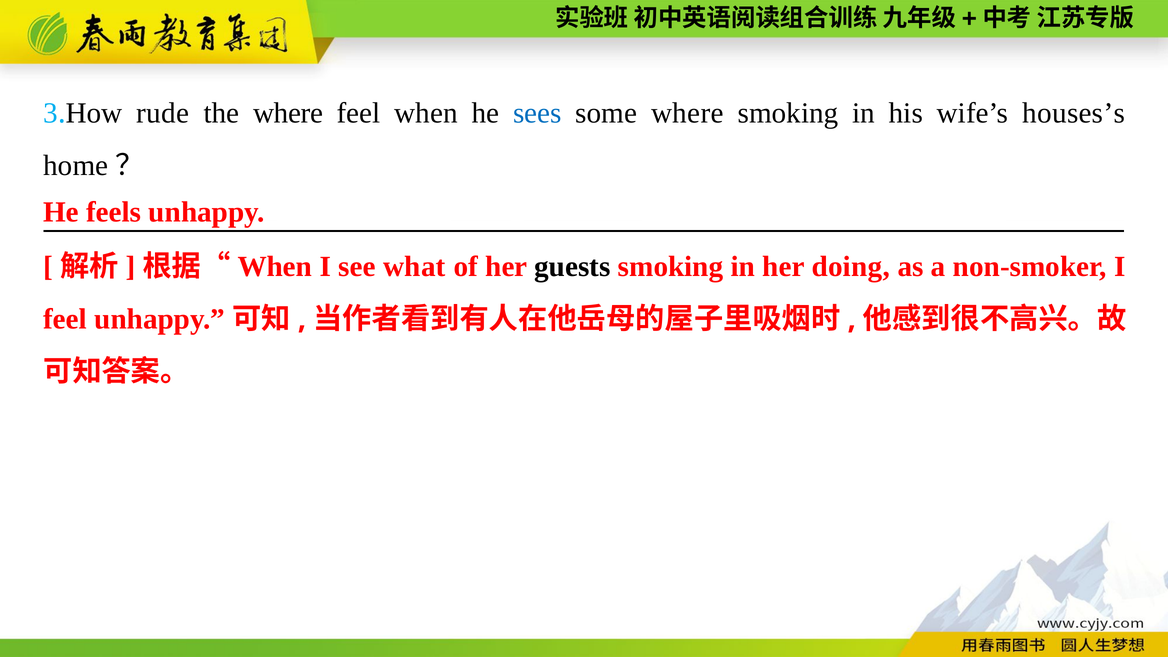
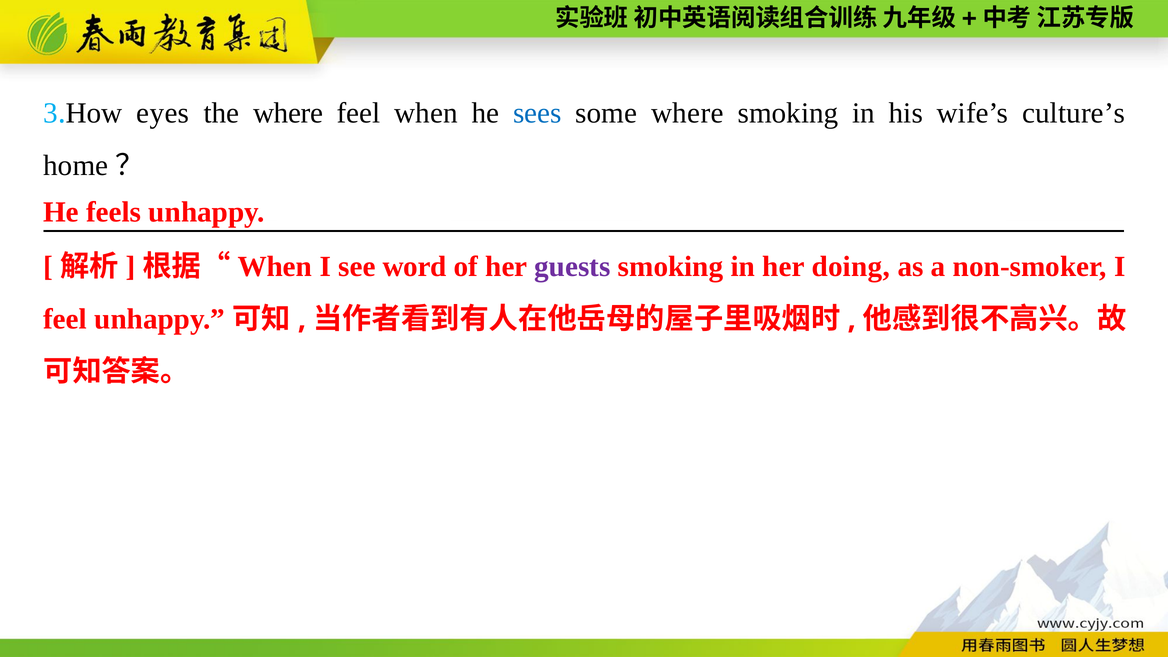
rude: rude -> eyes
houses’s: houses’s -> culture’s
what: what -> word
guests colour: black -> purple
